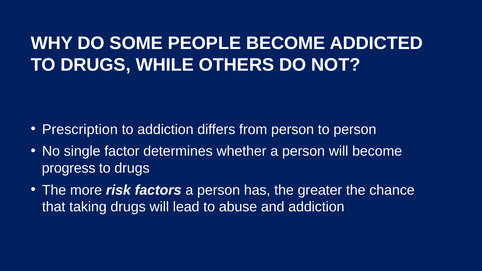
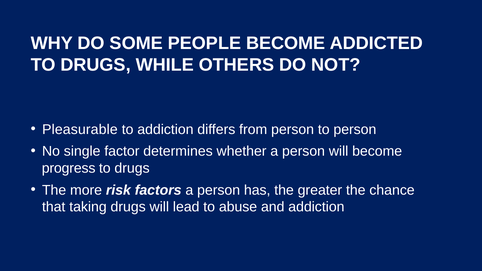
Prescription: Prescription -> Pleasurable
